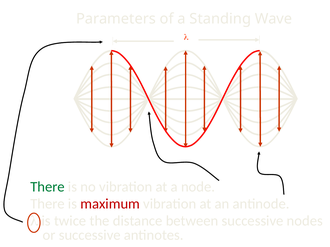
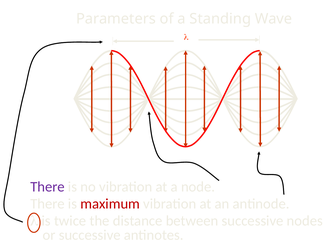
There at (47, 187) colour: green -> purple
